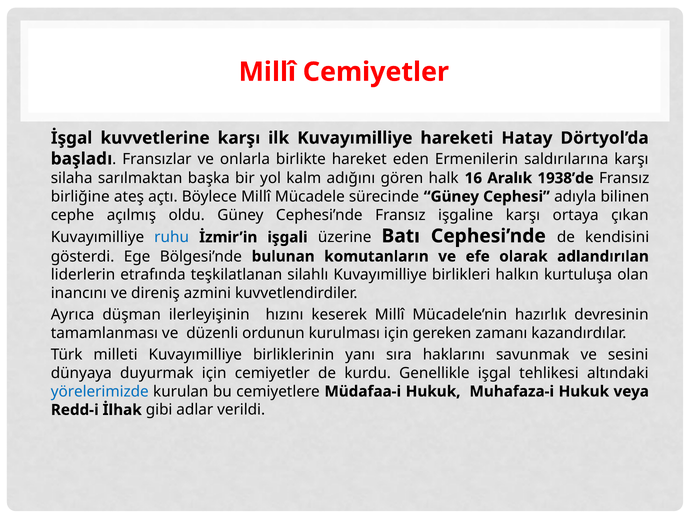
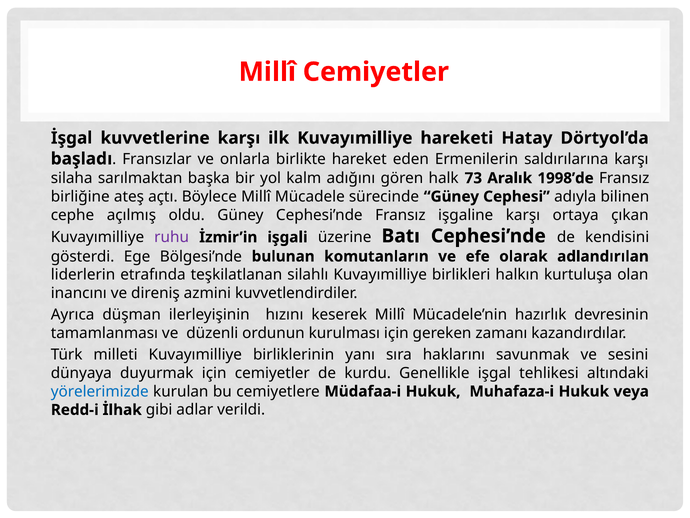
16: 16 -> 73
1938’de: 1938’de -> 1998’de
ruhu colour: blue -> purple
